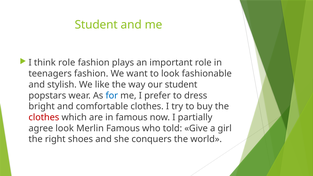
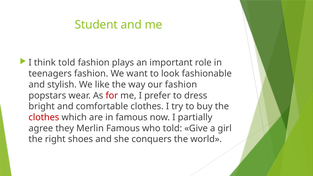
think role: role -> told
our student: student -> fashion
for colour: blue -> red
agree look: look -> they
